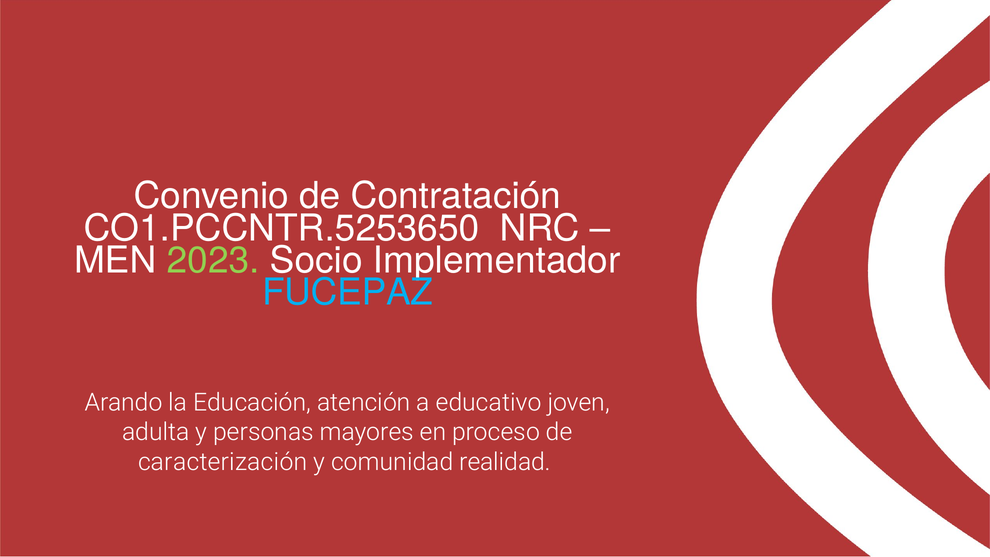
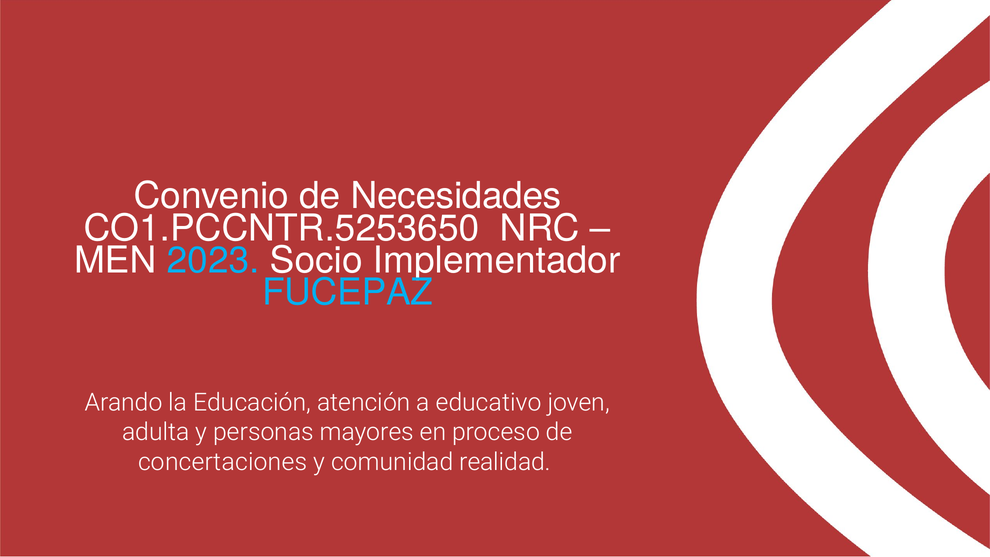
Contratación: Contratación -> Necesidades
2023 colour: light green -> light blue
caracterización: caracterización -> concertaciones
